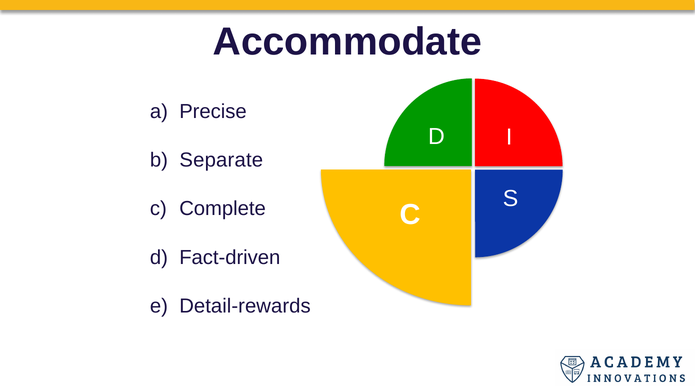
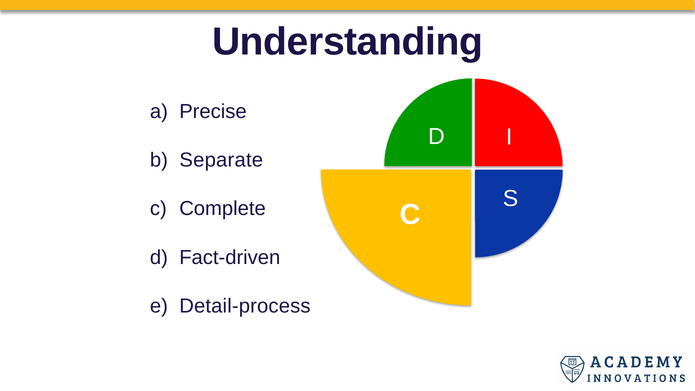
Accommodate: Accommodate -> Understanding
Detail-rewards: Detail-rewards -> Detail-process
